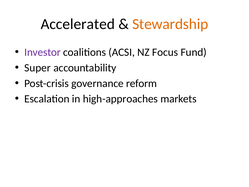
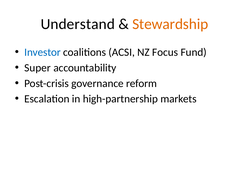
Accelerated: Accelerated -> Understand
Investor colour: purple -> blue
high-approaches: high-approaches -> high-partnership
